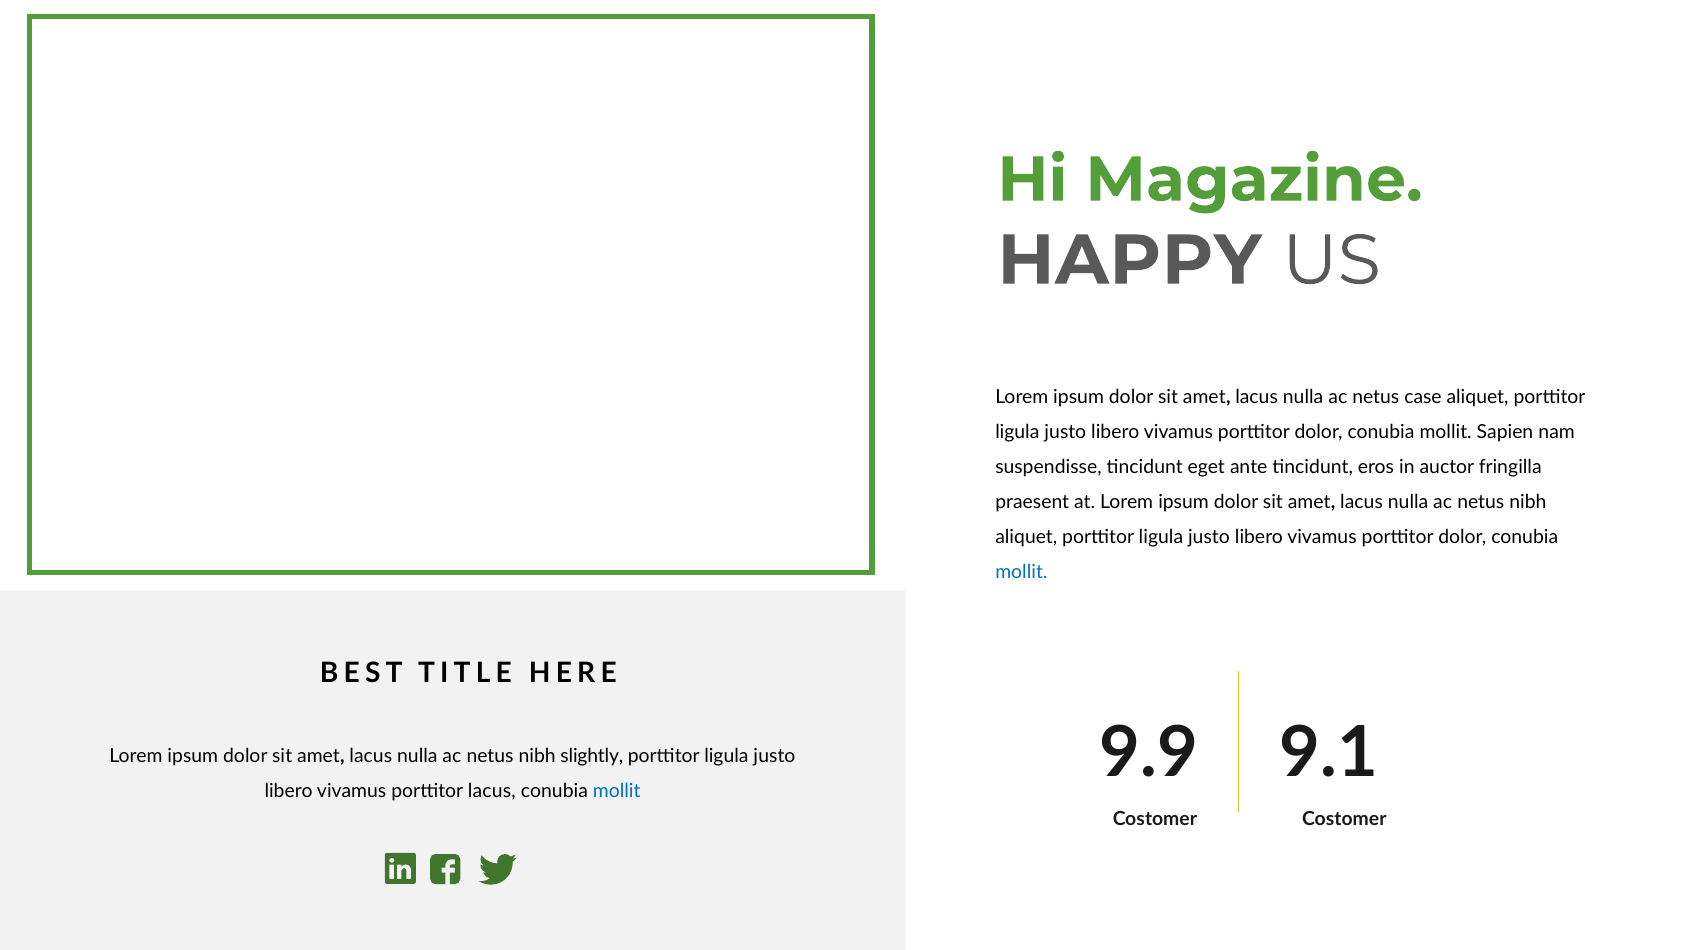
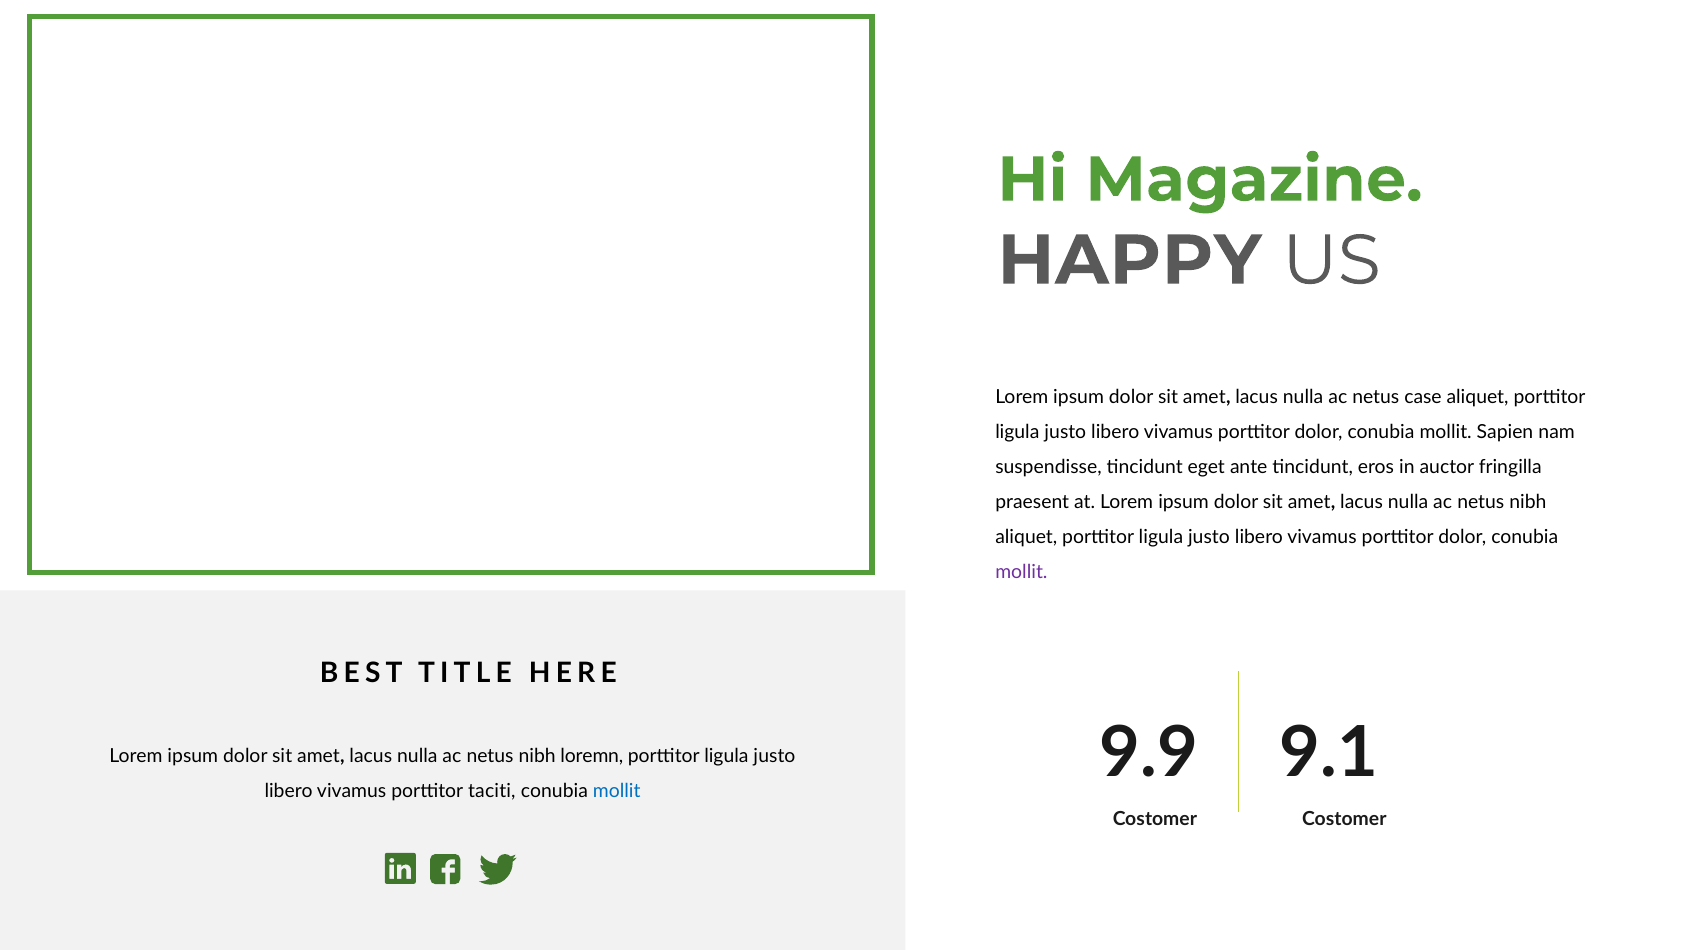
mollit at (1021, 572) colour: blue -> purple
slightly: slightly -> loremn
porttitor lacus: lacus -> taciti
